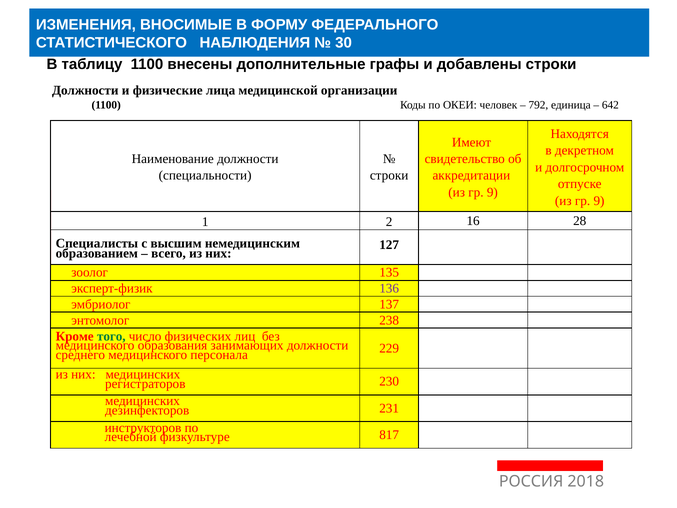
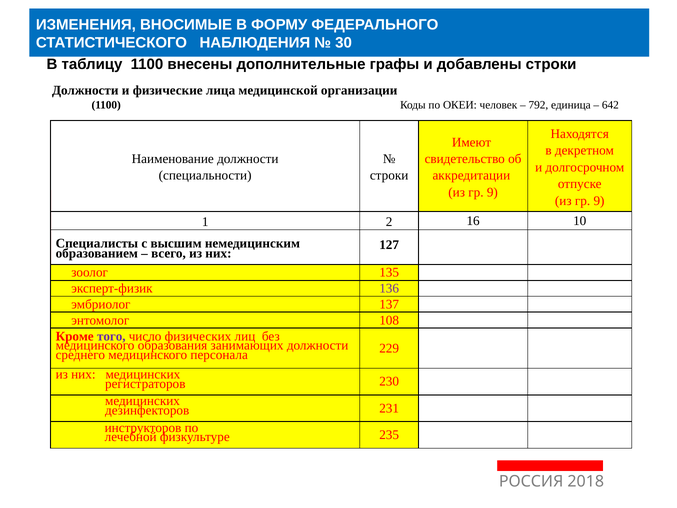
28: 28 -> 10
238: 238 -> 108
того colour: green -> purple
817: 817 -> 235
